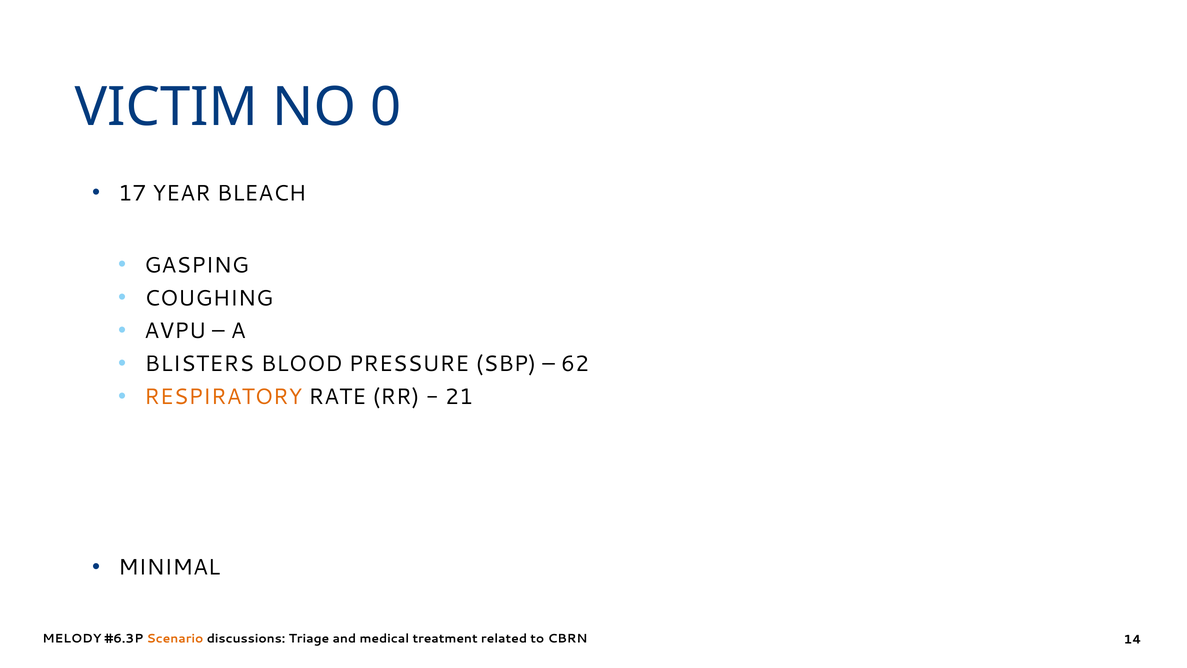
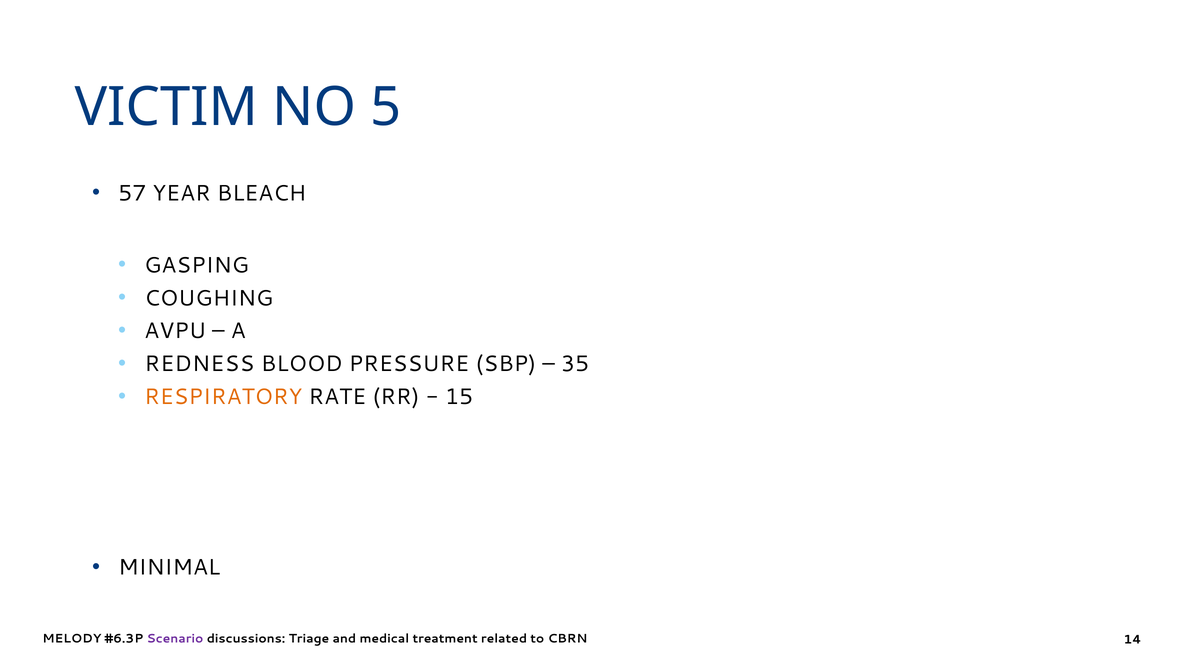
0: 0 -> 5
17: 17 -> 57
BLISTERS: BLISTERS -> REDNESS
62: 62 -> 35
21: 21 -> 15
Scenario colour: orange -> purple
